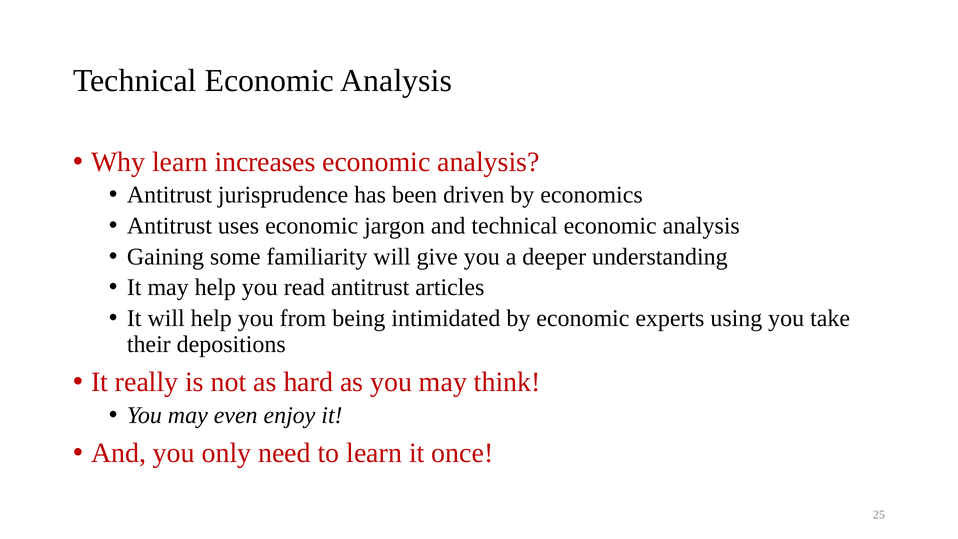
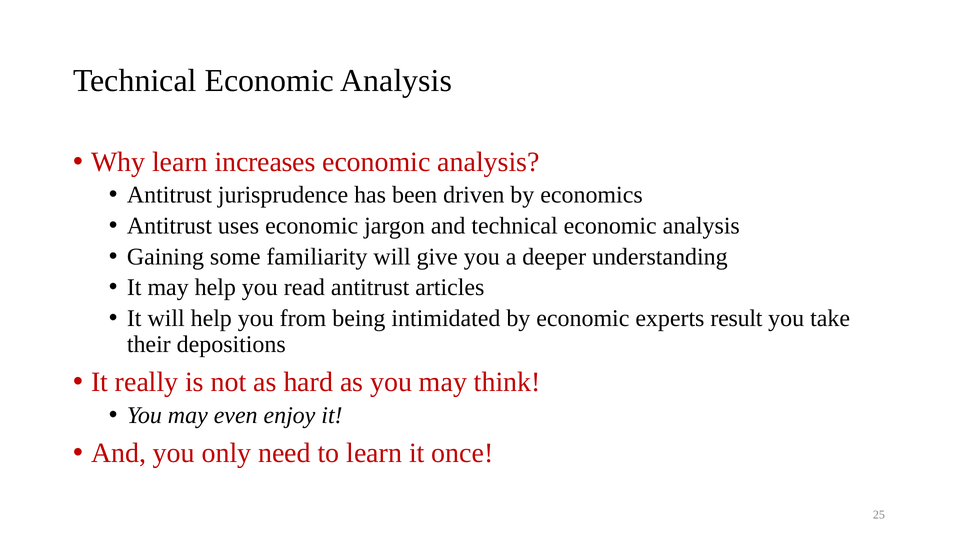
using: using -> result
